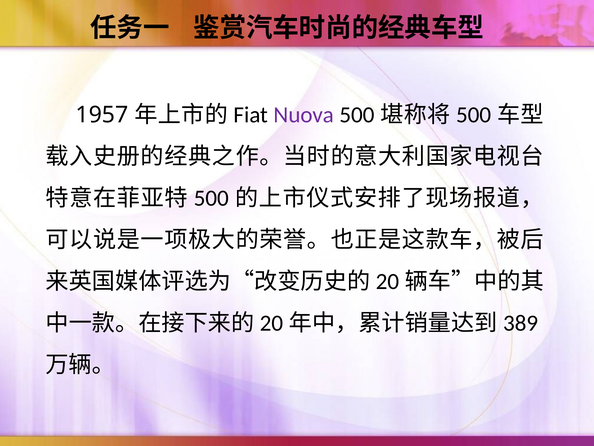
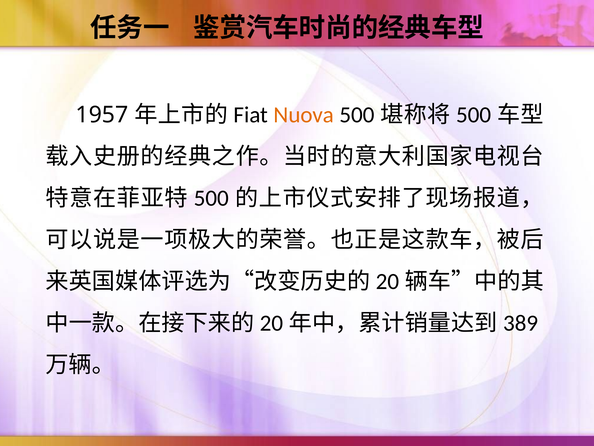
Nuova colour: purple -> orange
